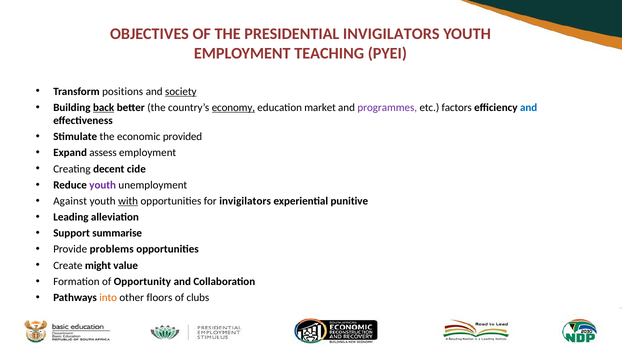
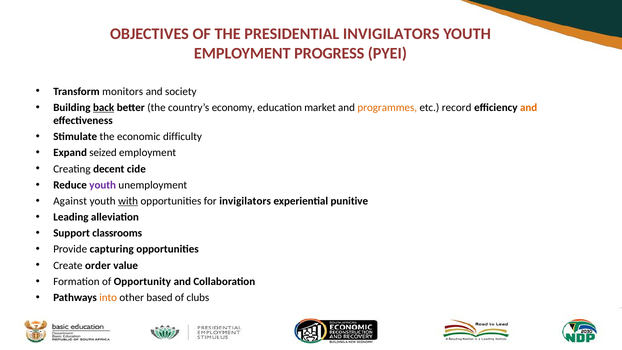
TEACHING: TEACHING -> PROGRESS
positions: positions -> monitors
society underline: present -> none
economy underline: present -> none
programmes colour: purple -> orange
factors: factors -> record
and at (529, 107) colour: blue -> orange
provided: provided -> difficulty
assess: assess -> seized
summarise: summarise -> classrooms
problems: problems -> capturing
might: might -> order
floors: floors -> based
